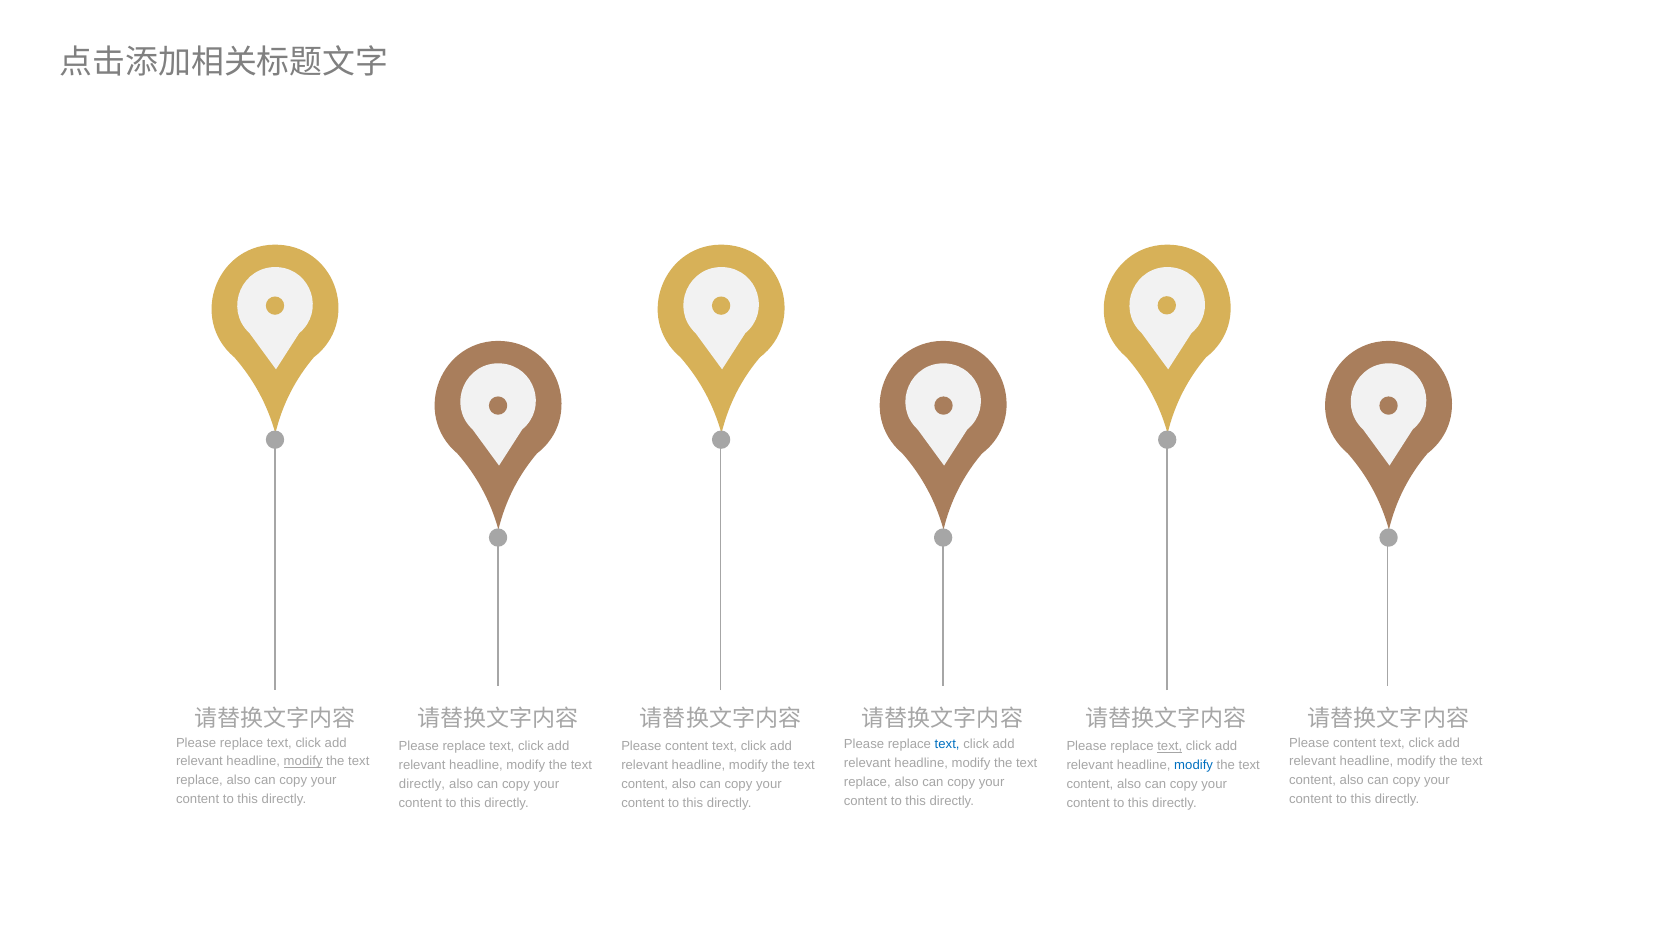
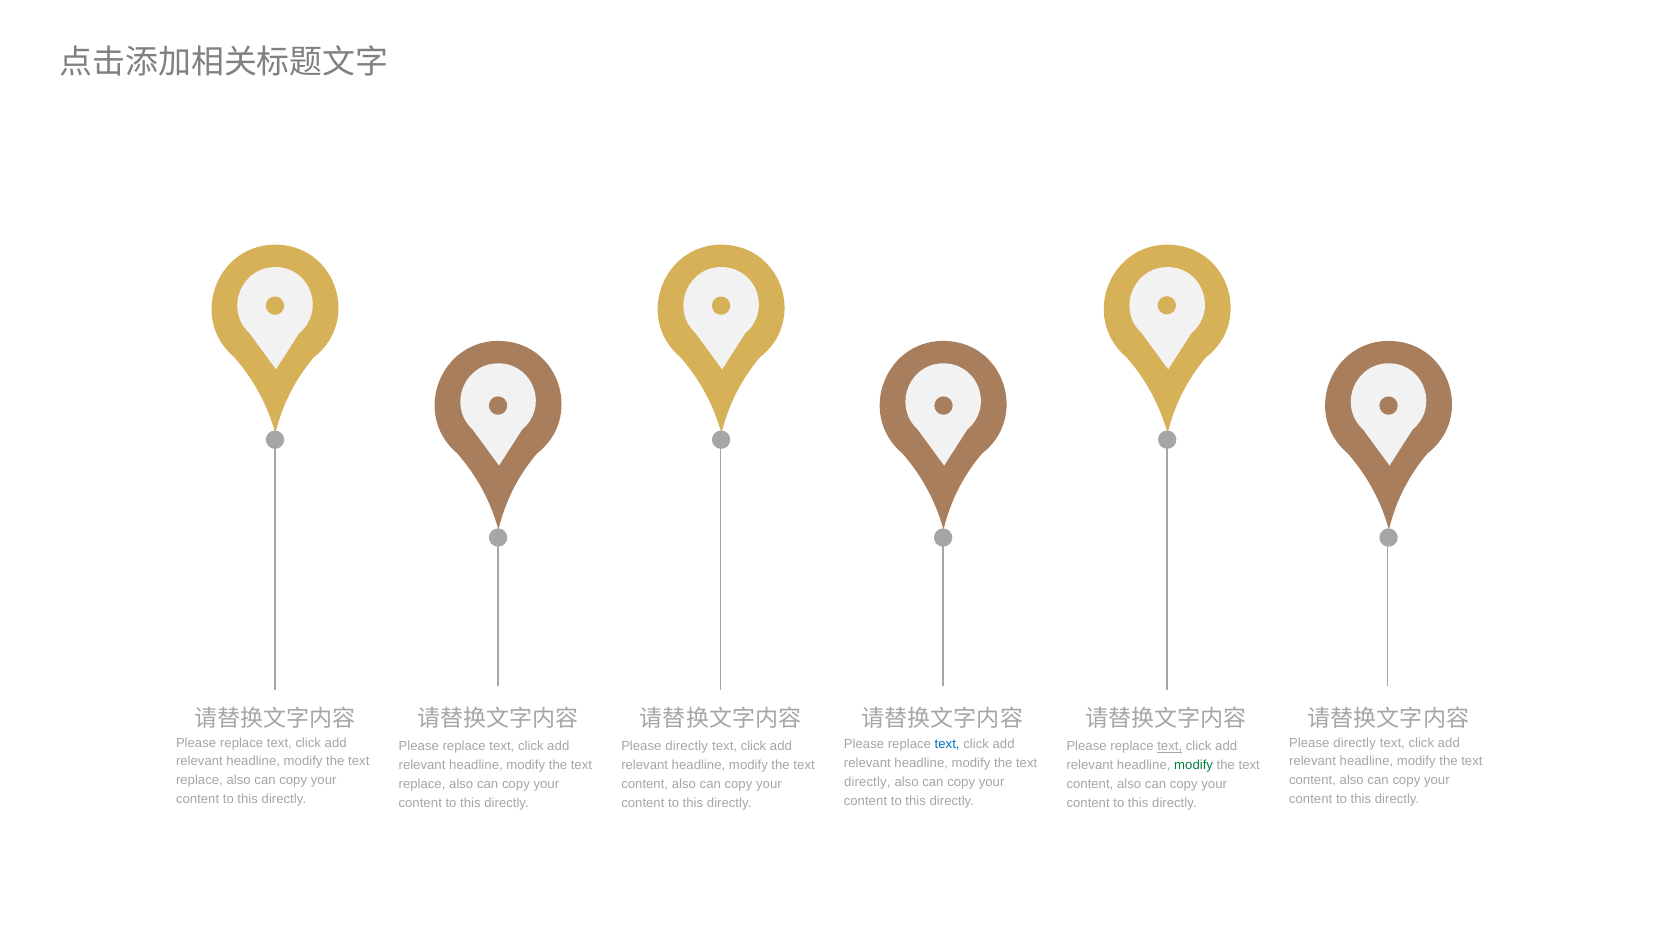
content at (1355, 743): content -> directly
content at (687, 746): content -> directly
modify at (303, 762) underline: present -> none
modify at (1194, 765) colour: blue -> green
replace at (867, 782): replace -> directly
directly at (422, 784): directly -> replace
